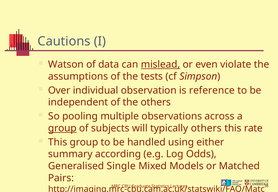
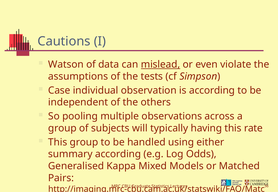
Over: Over -> Case
is reference: reference -> according
group at (62, 129) underline: present -> none
typically others: others -> having
Single: Single -> Kappa
